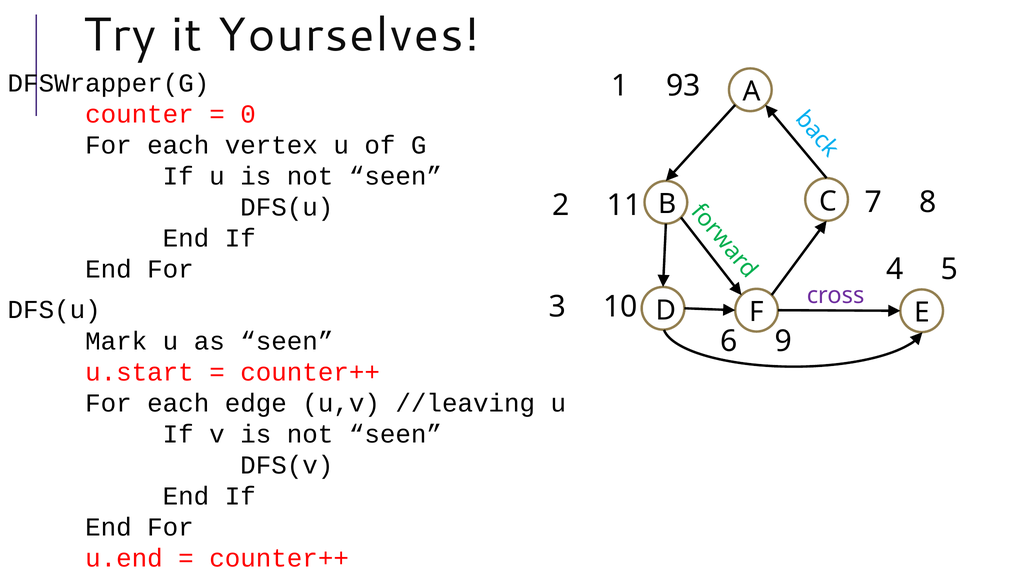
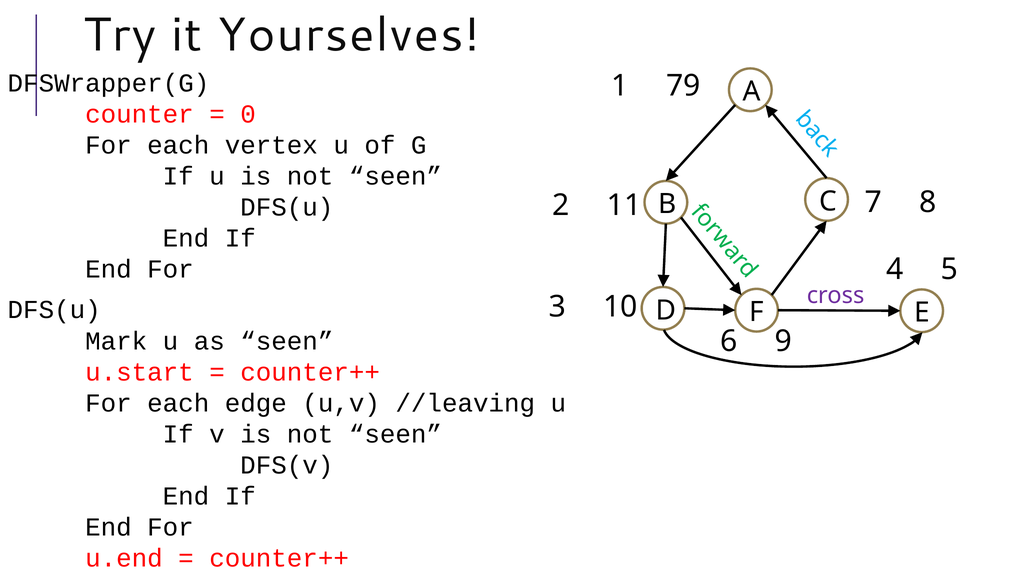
93: 93 -> 79
